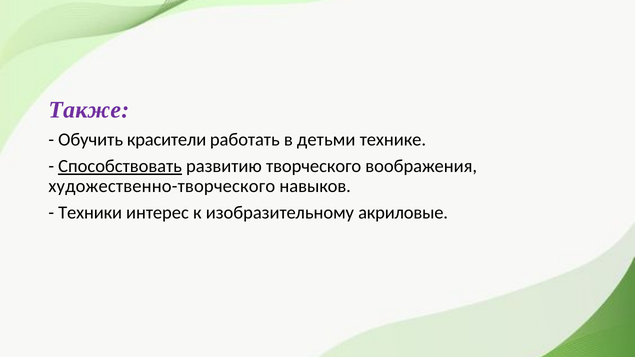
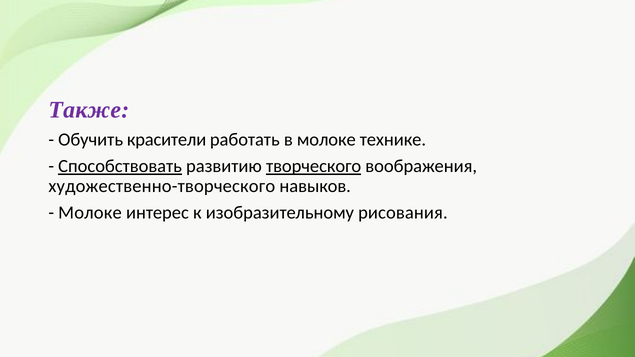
в детьми: детьми -> молоке
творческого underline: none -> present
Техники at (90, 213): Техники -> Молоке
акриловые: акриловые -> рисования
